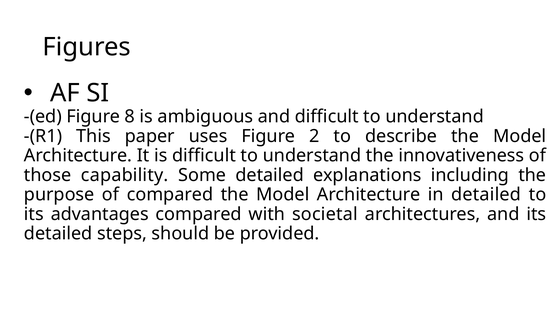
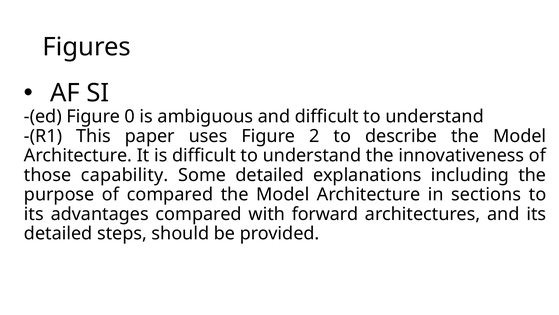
8: 8 -> 0
in detailed: detailed -> sections
societal: societal -> forward
